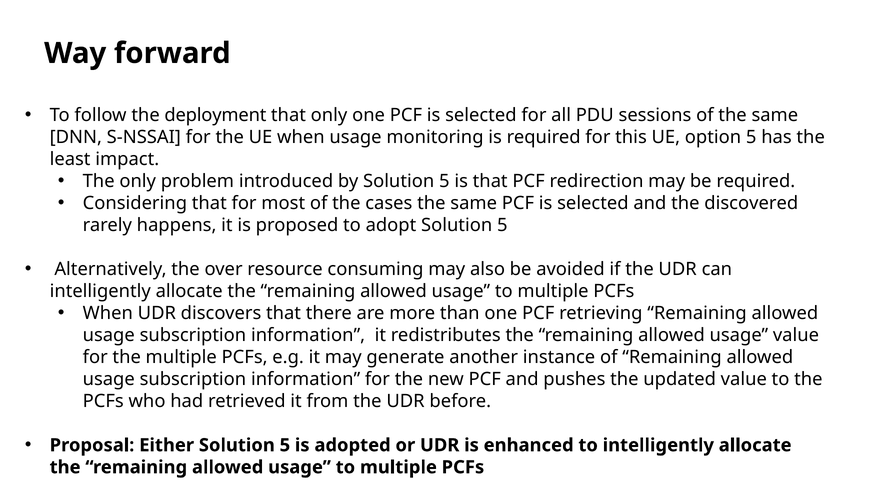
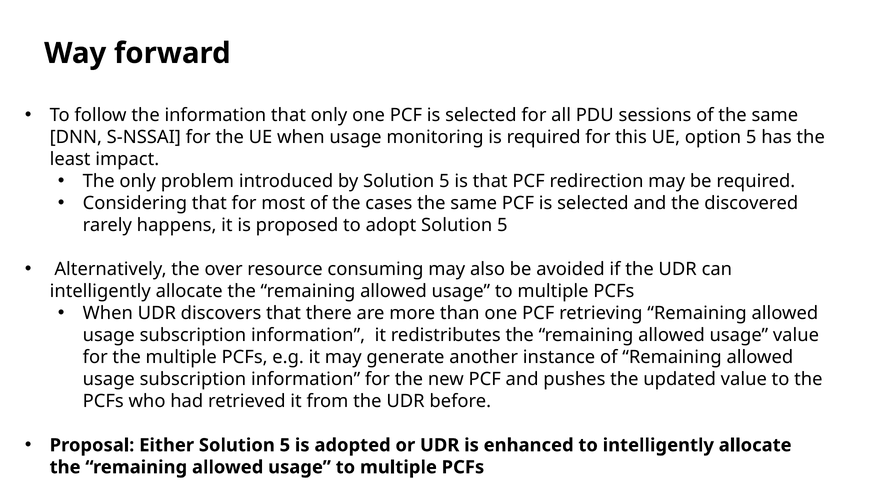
the deployment: deployment -> information
